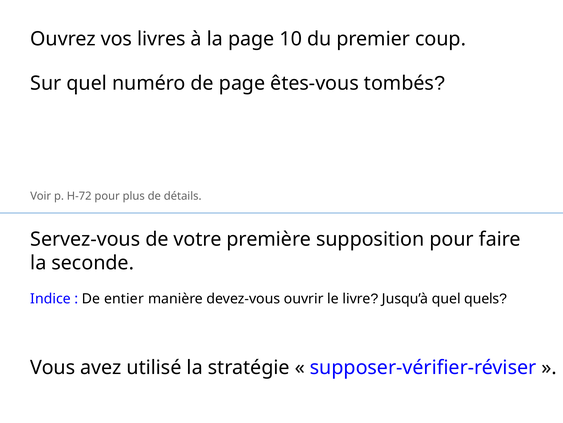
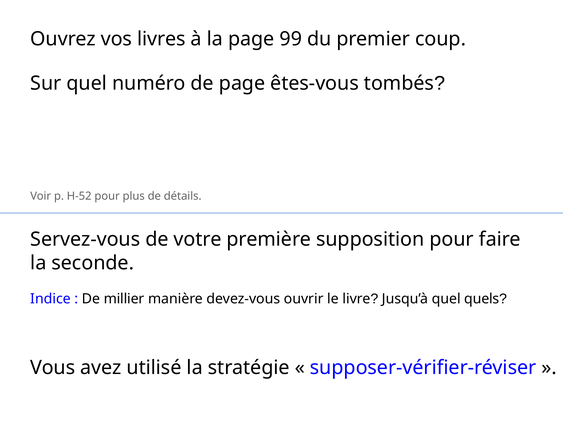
10: 10 -> 99
H-72: H-72 -> H-52
entier: entier -> millier
